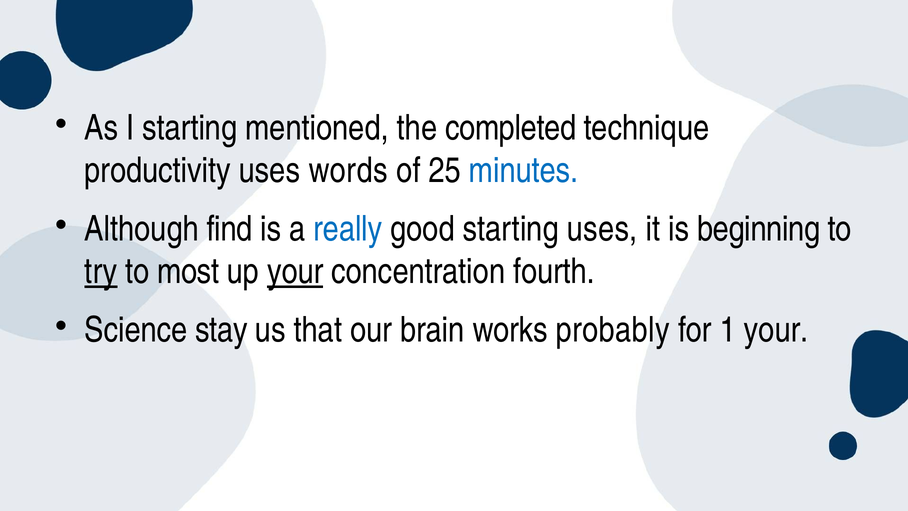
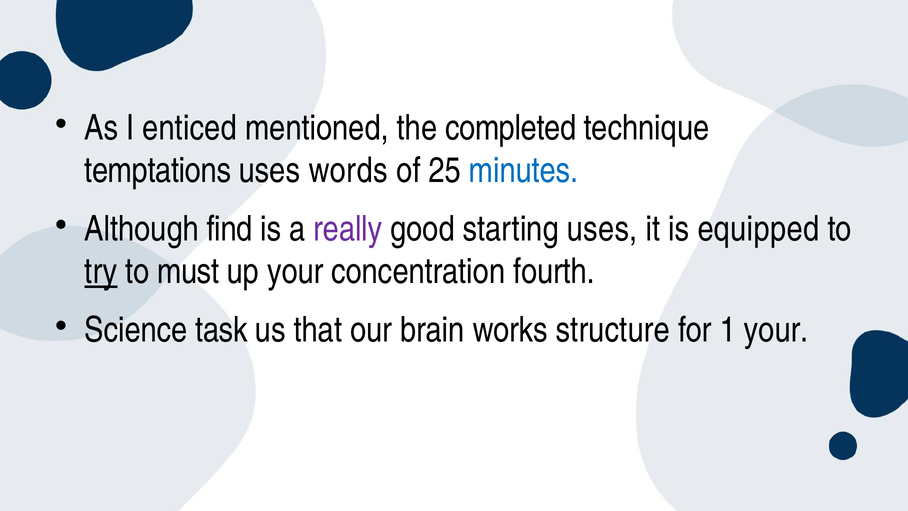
I starting: starting -> enticed
productivity: productivity -> temptations
really colour: blue -> purple
beginning: beginning -> equipped
most: most -> must
your at (295, 271) underline: present -> none
stay: stay -> task
probably: probably -> structure
